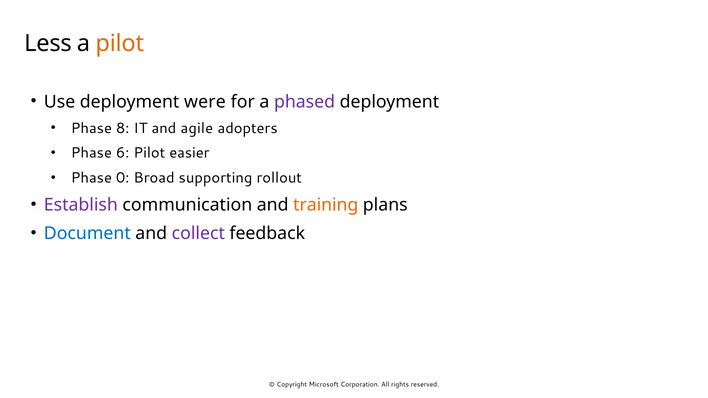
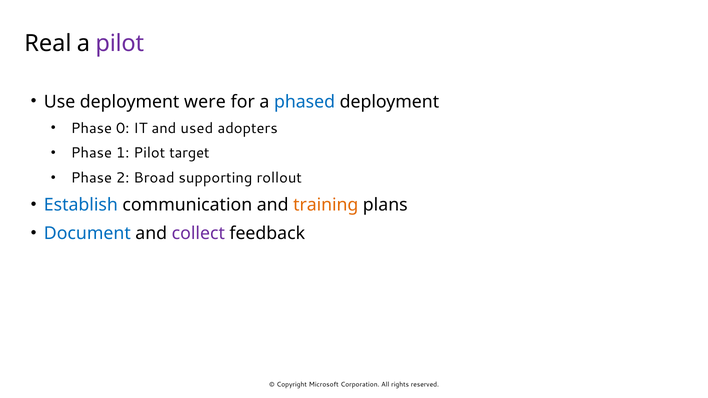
Less: Less -> Real
pilot at (120, 44) colour: orange -> purple
phased colour: purple -> blue
8: 8 -> 0
agile: agile -> used
6: 6 -> 1
easier: easier -> target
0: 0 -> 2
Establish colour: purple -> blue
